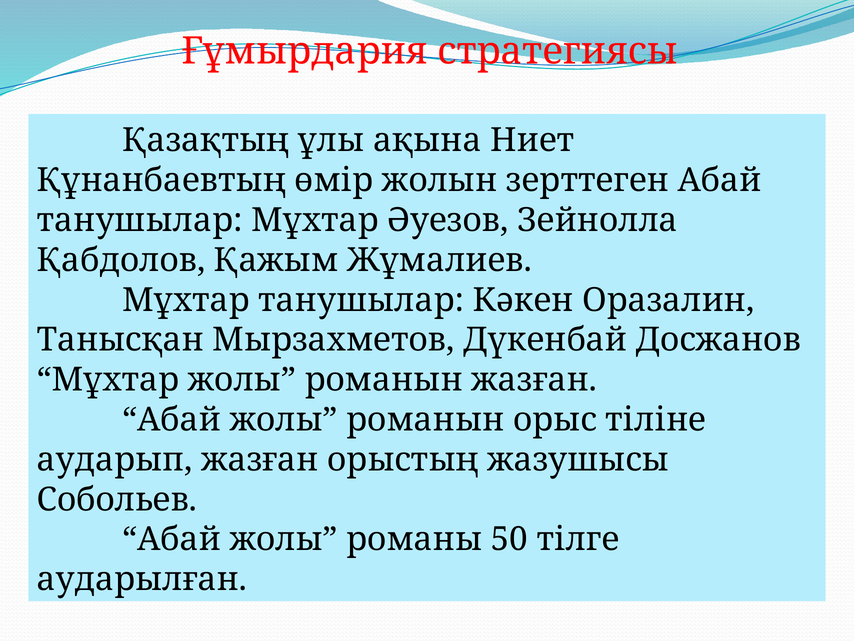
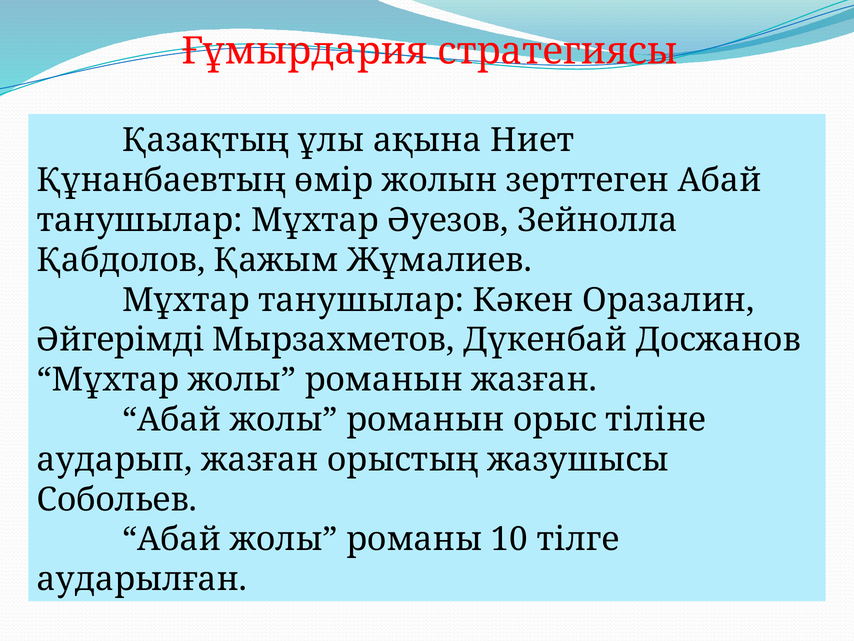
Танысқан: Танысқан -> Әйгерімді
50: 50 -> 10
